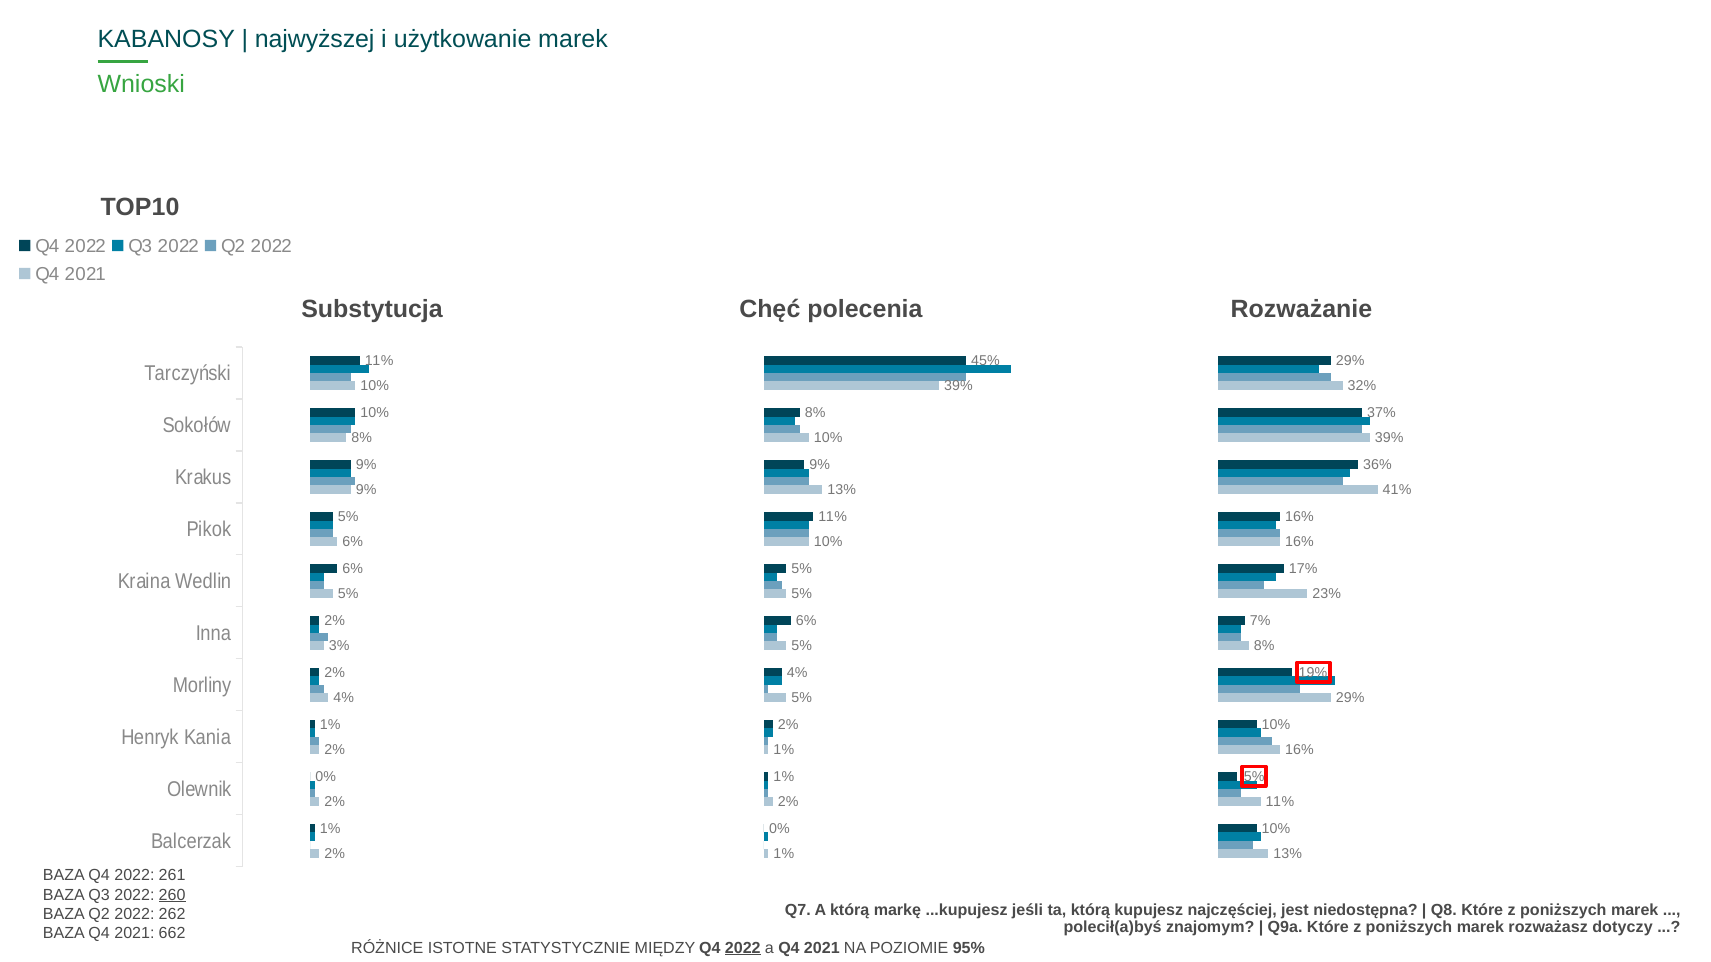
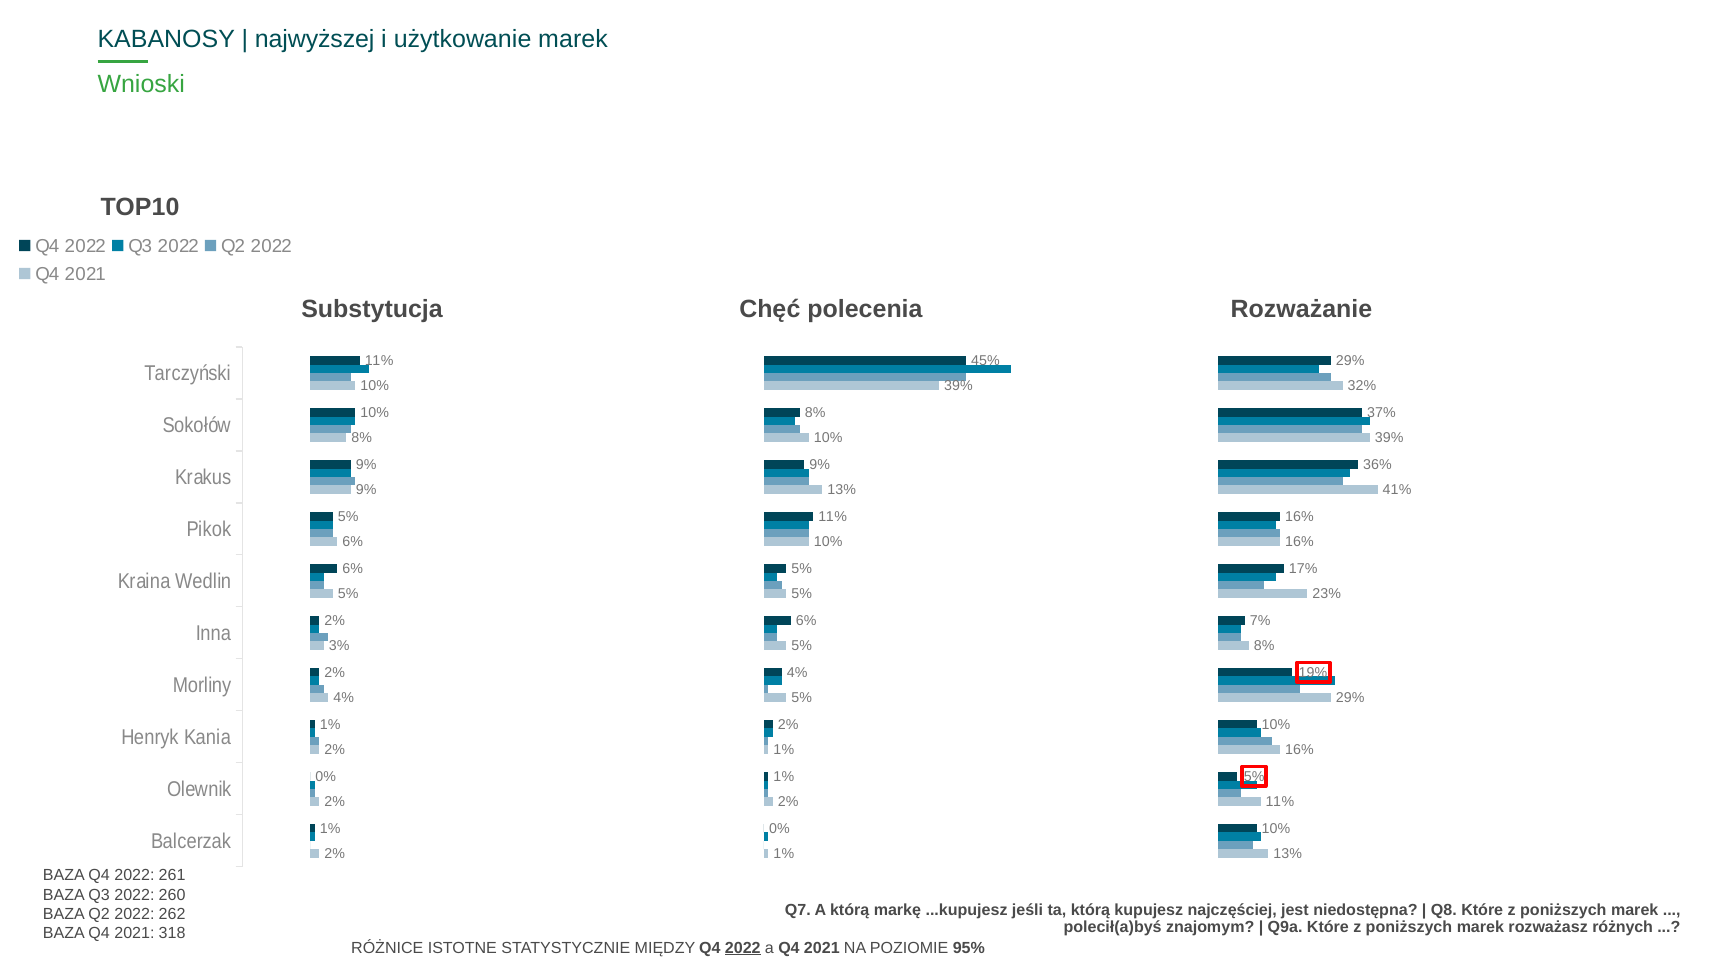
260 underline: present -> none
dotyczy: dotyczy -> różnych
662: 662 -> 318
